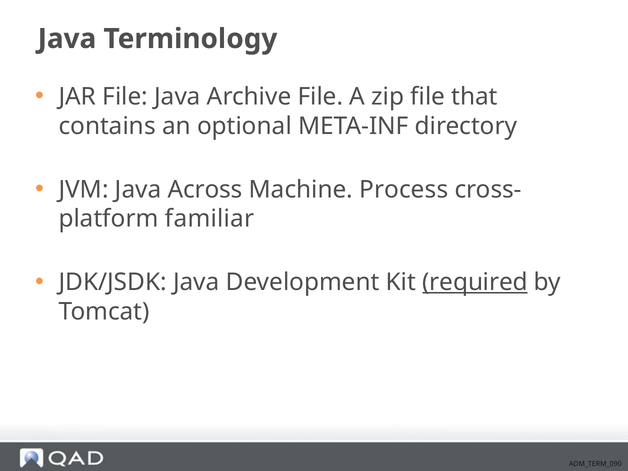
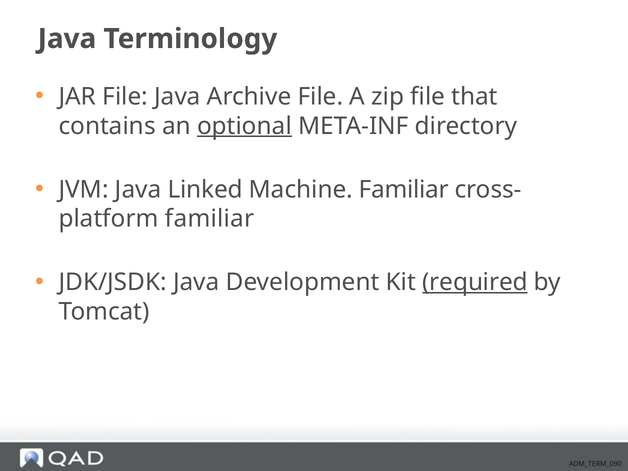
optional underline: none -> present
Across: Across -> Linked
Machine Process: Process -> Familiar
